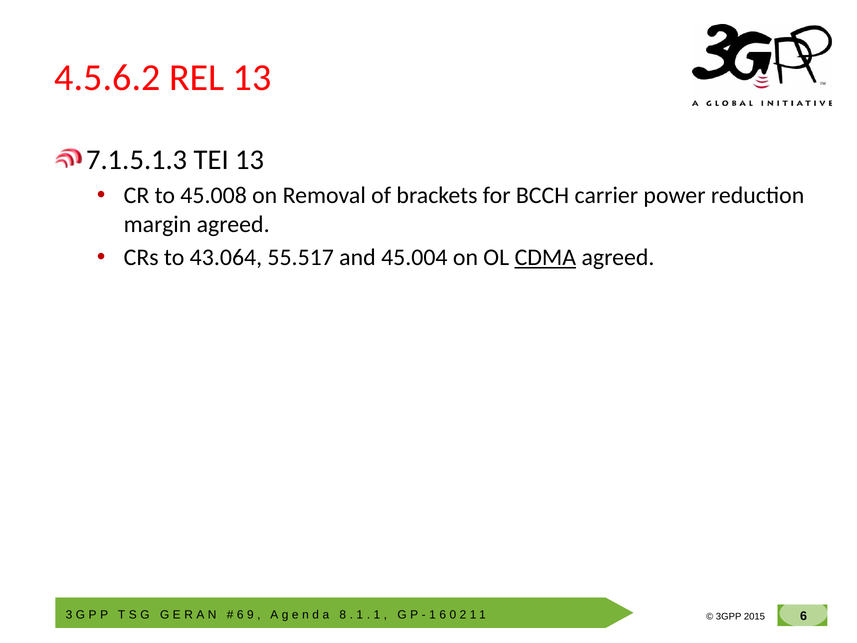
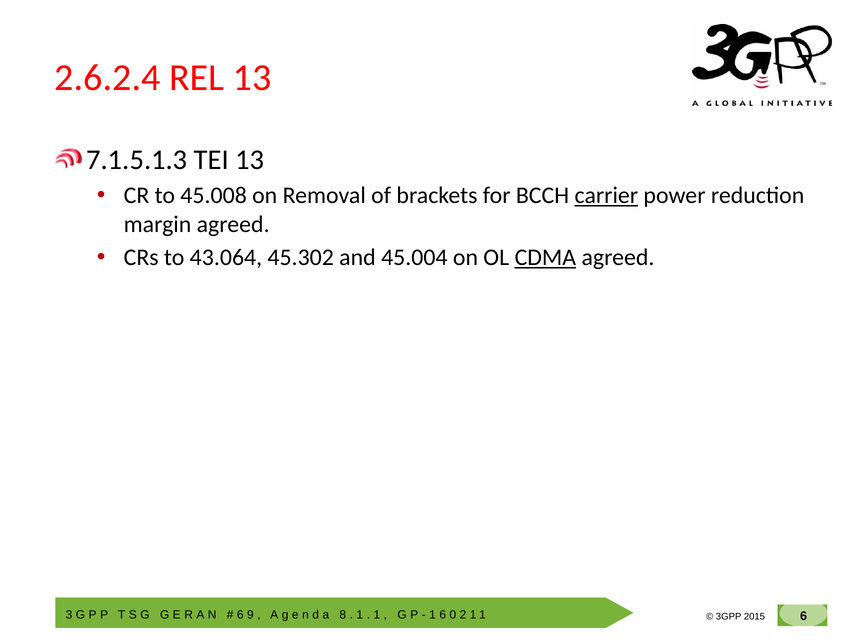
4.5.6.2: 4.5.6.2 -> 2.6.2.4
carrier underline: none -> present
55.517: 55.517 -> 45.302
